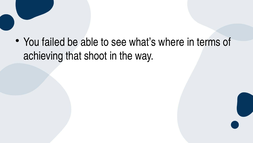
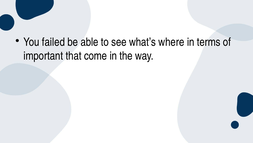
achieving: achieving -> important
shoot: shoot -> come
